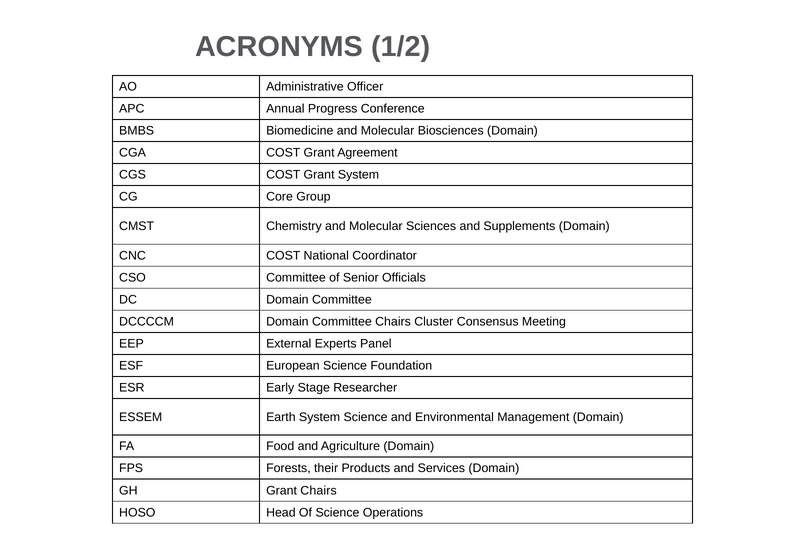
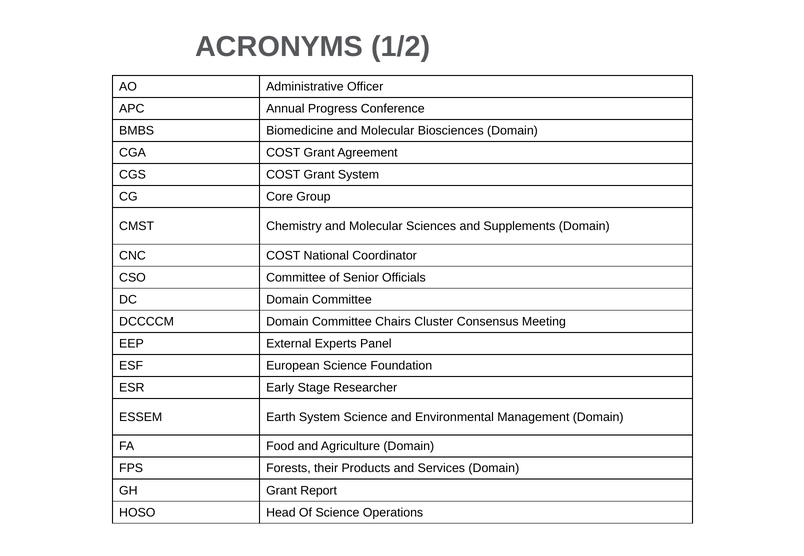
Grant Chairs: Chairs -> Report
